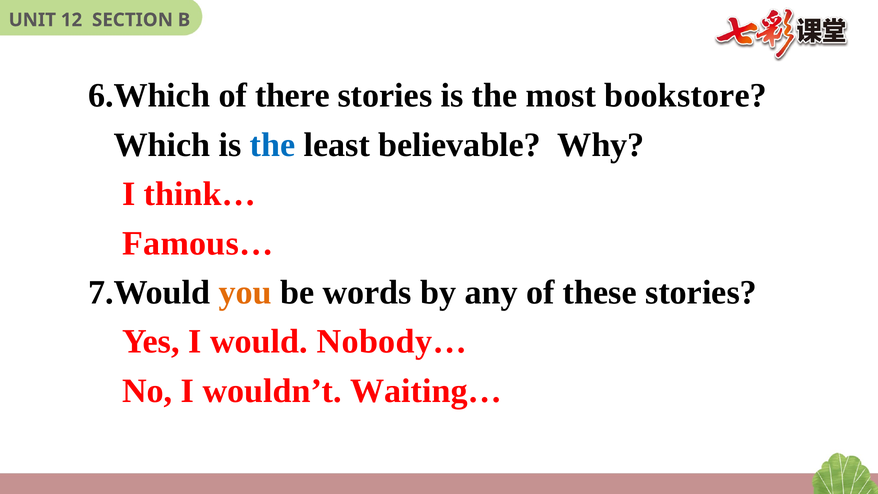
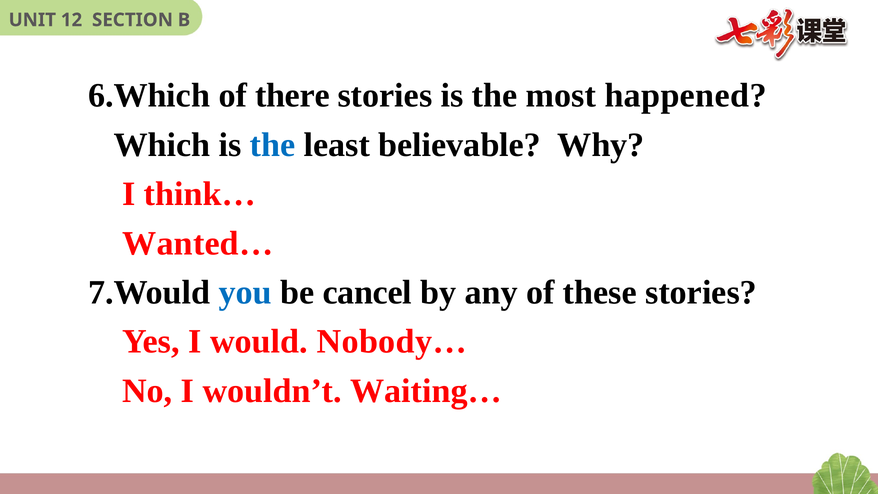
bookstore: bookstore -> happened
Famous…: Famous… -> Wanted…
you colour: orange -> blue
words: words -> cancel
